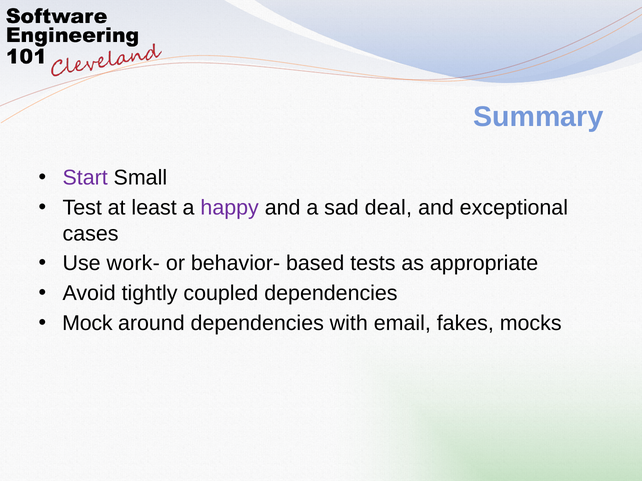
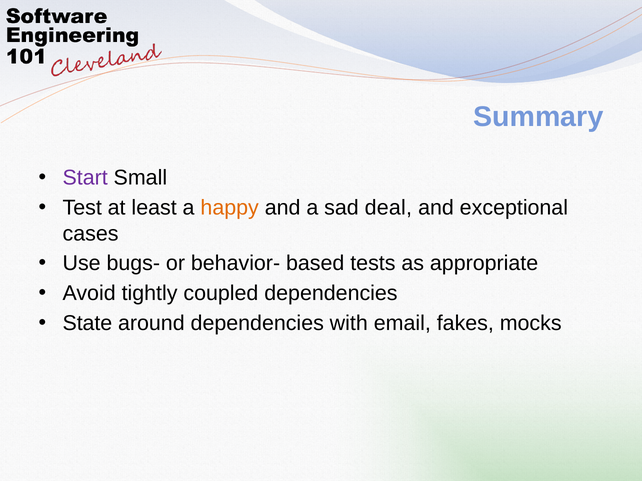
happy colour: purple -> orange
work-: work- -> bugs-
Mock: Mock -> State
